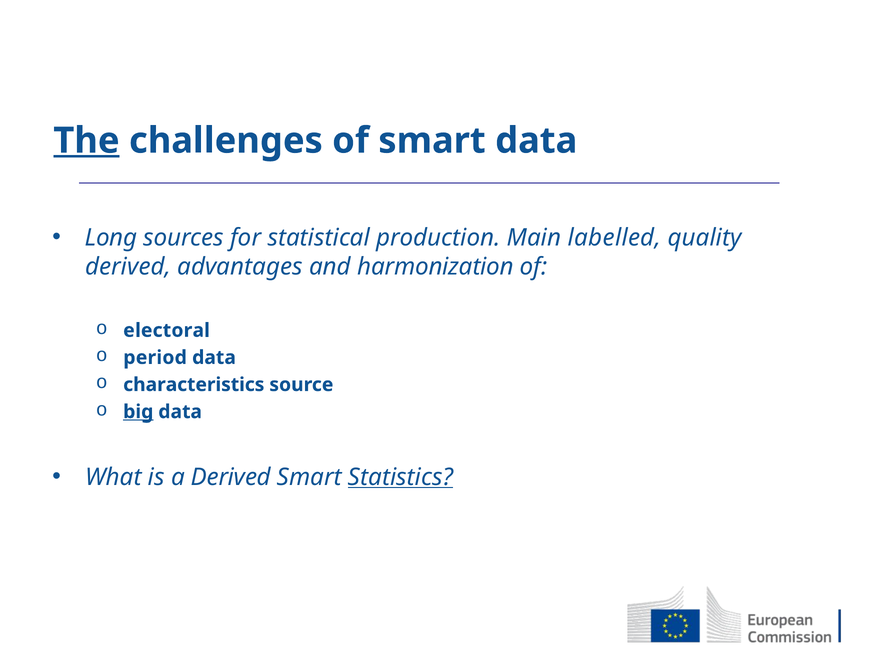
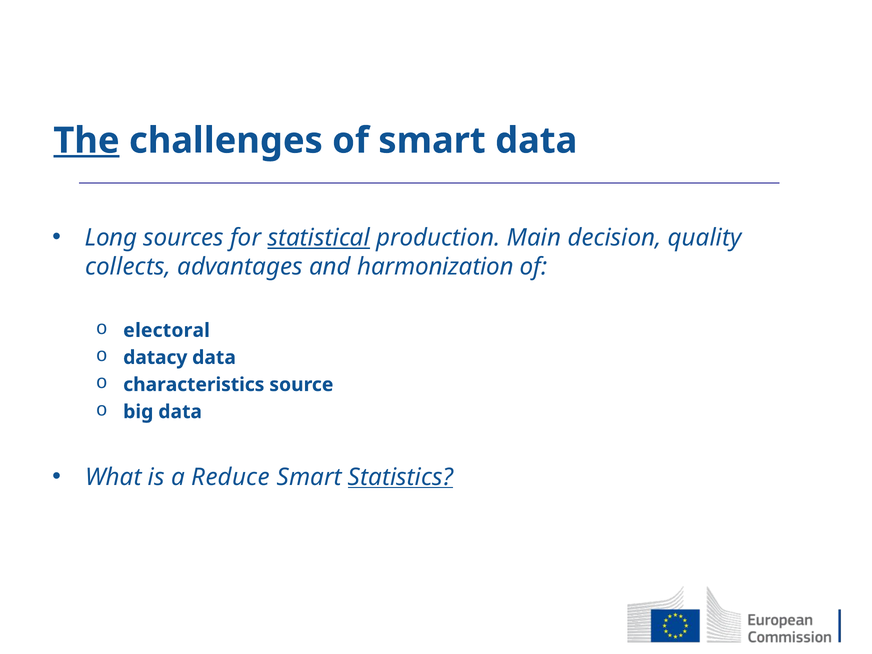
statistical underline: none -> present
labelled: labelled -> decision
derived at (128, 267): derived -> collects
period: period -> datacy
big underline: present -> none
a Derived: Derived -> Reduce
